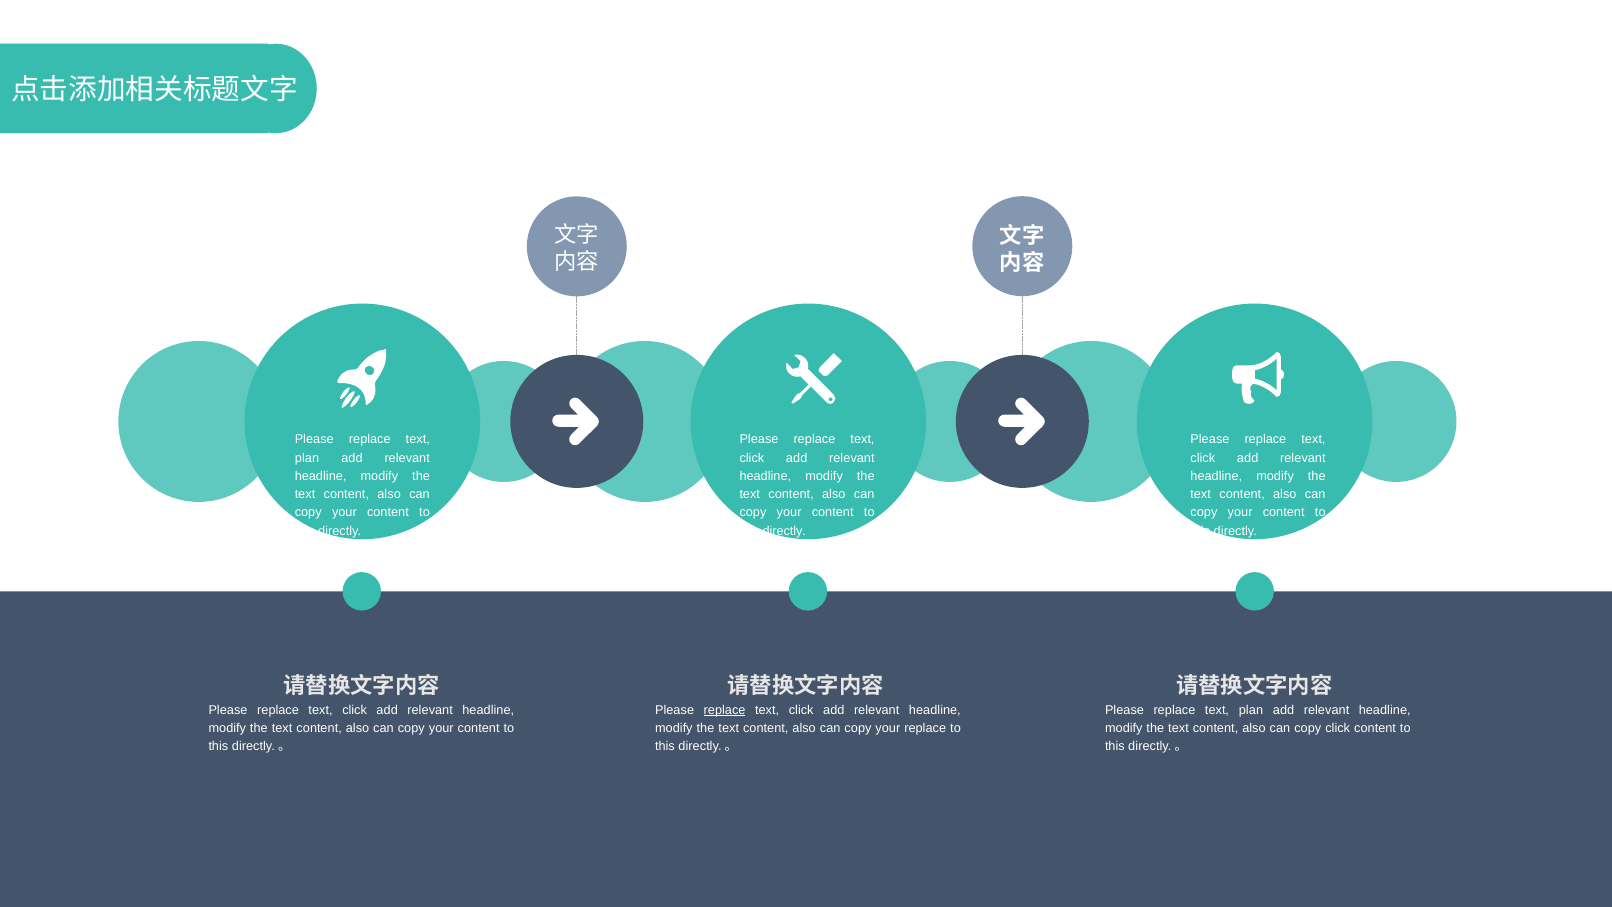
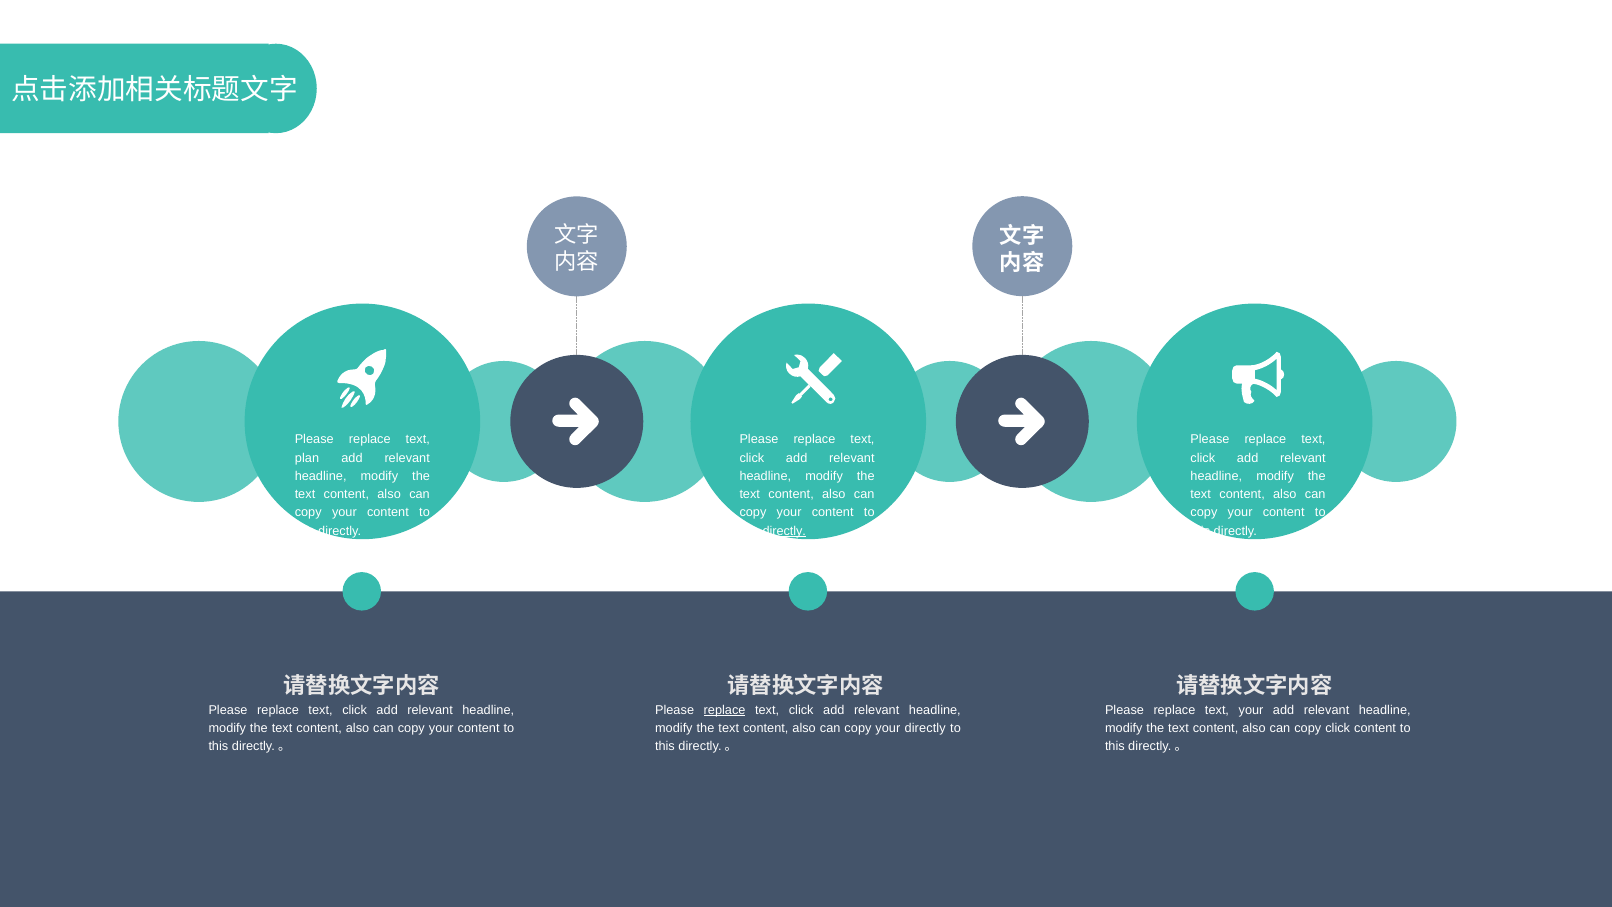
directly at (784, 531) underline: none -> present
plan at (1251, 710): plan -> your
your replace: replace -> directly
